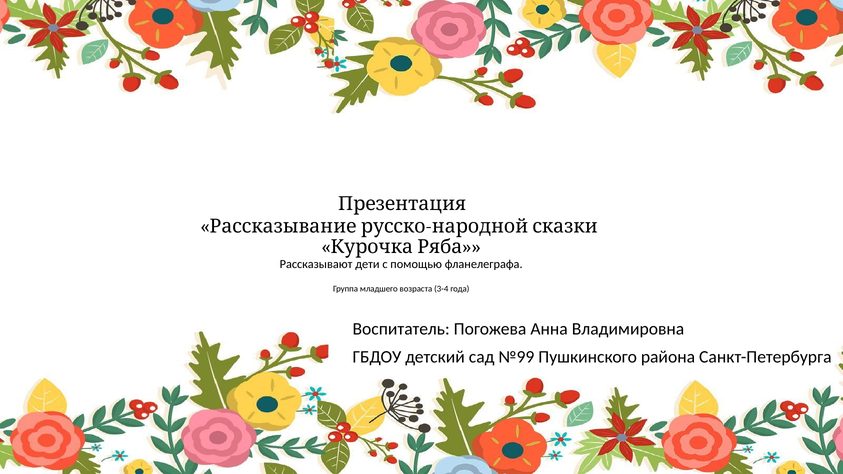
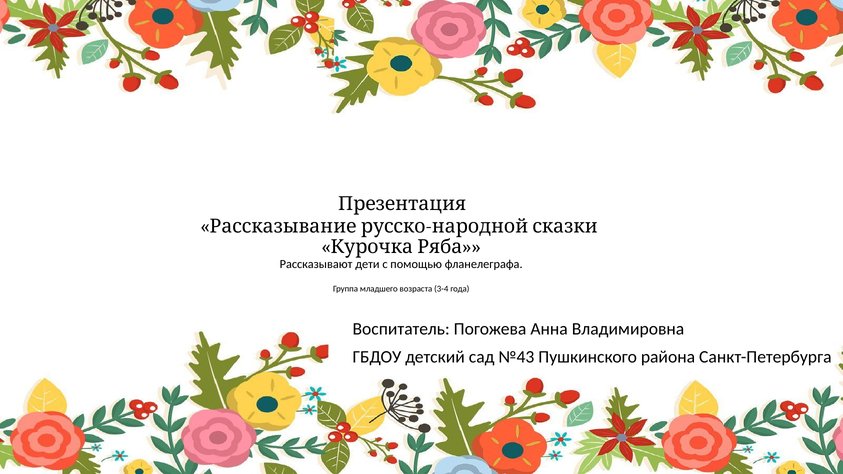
№99: №99 -> №43
